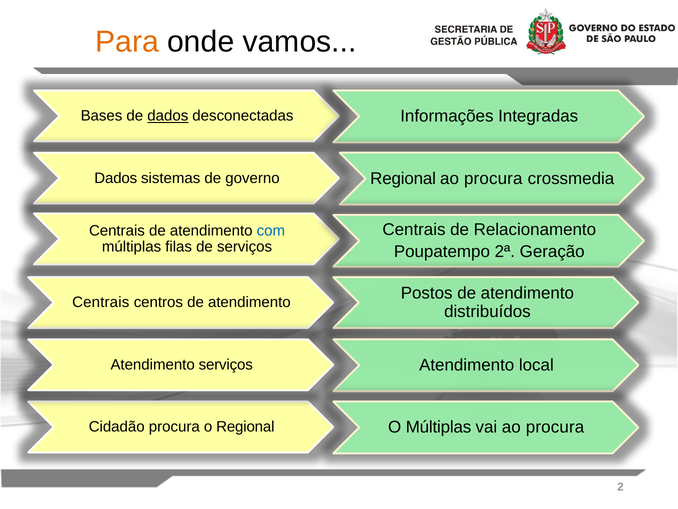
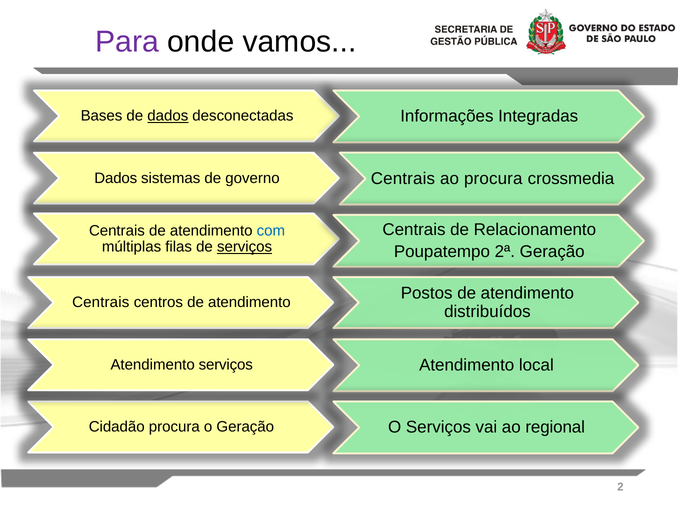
Para colour: orange -> purple
governo Regional: Regional -> Centrais
serviços at (245, 247) underline: none -> present
o Regional: Regional -> Geração
O Múltiplas: Múltiplas -> Serviços
vai ao procura: procura -> regional
